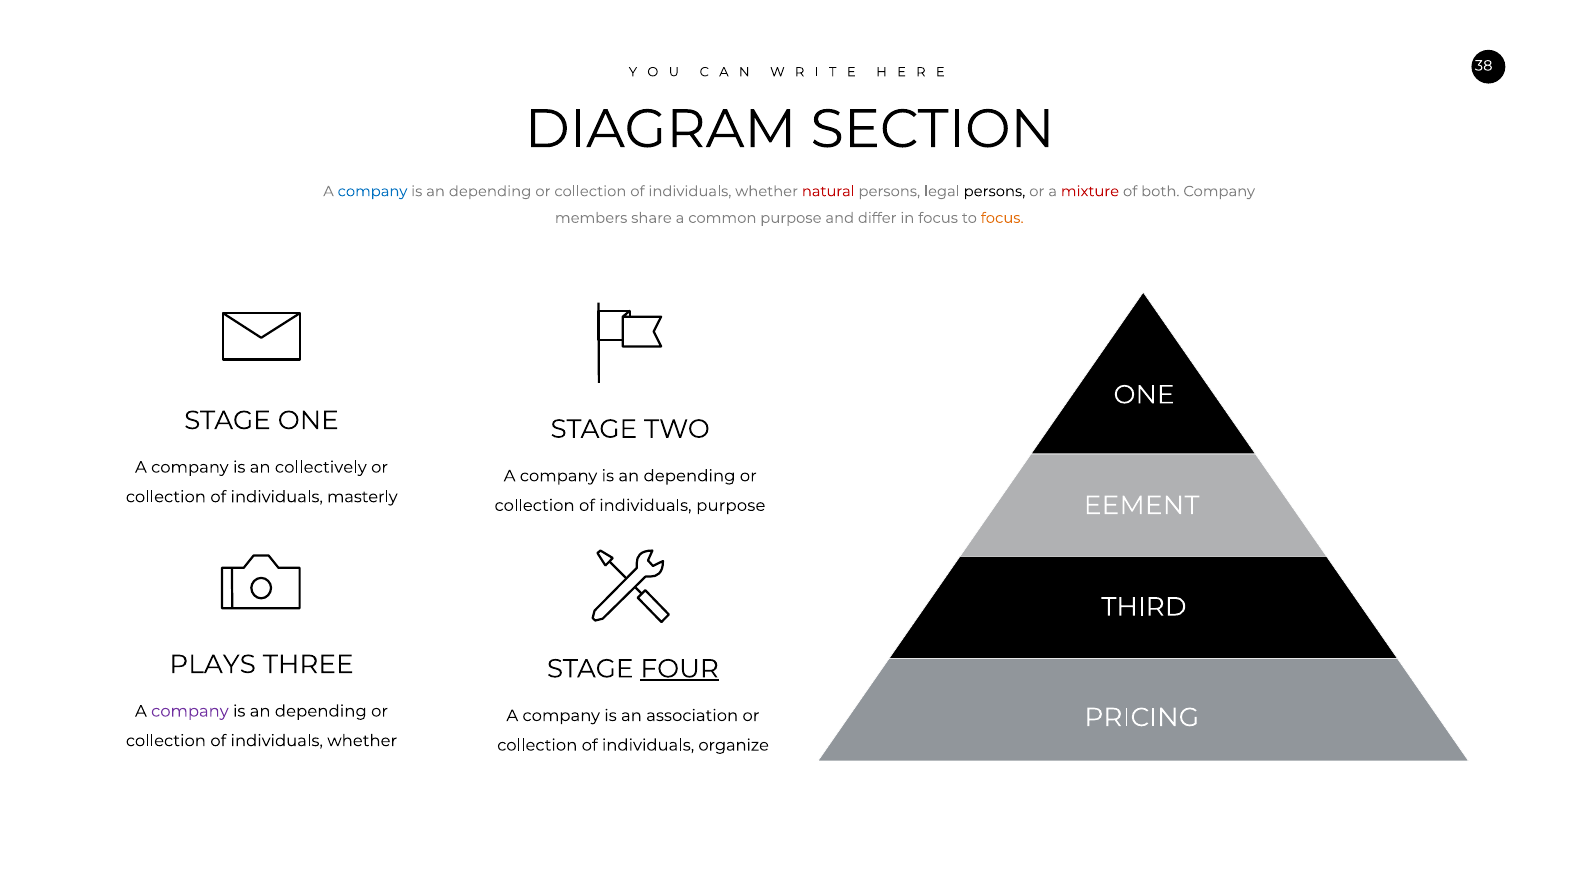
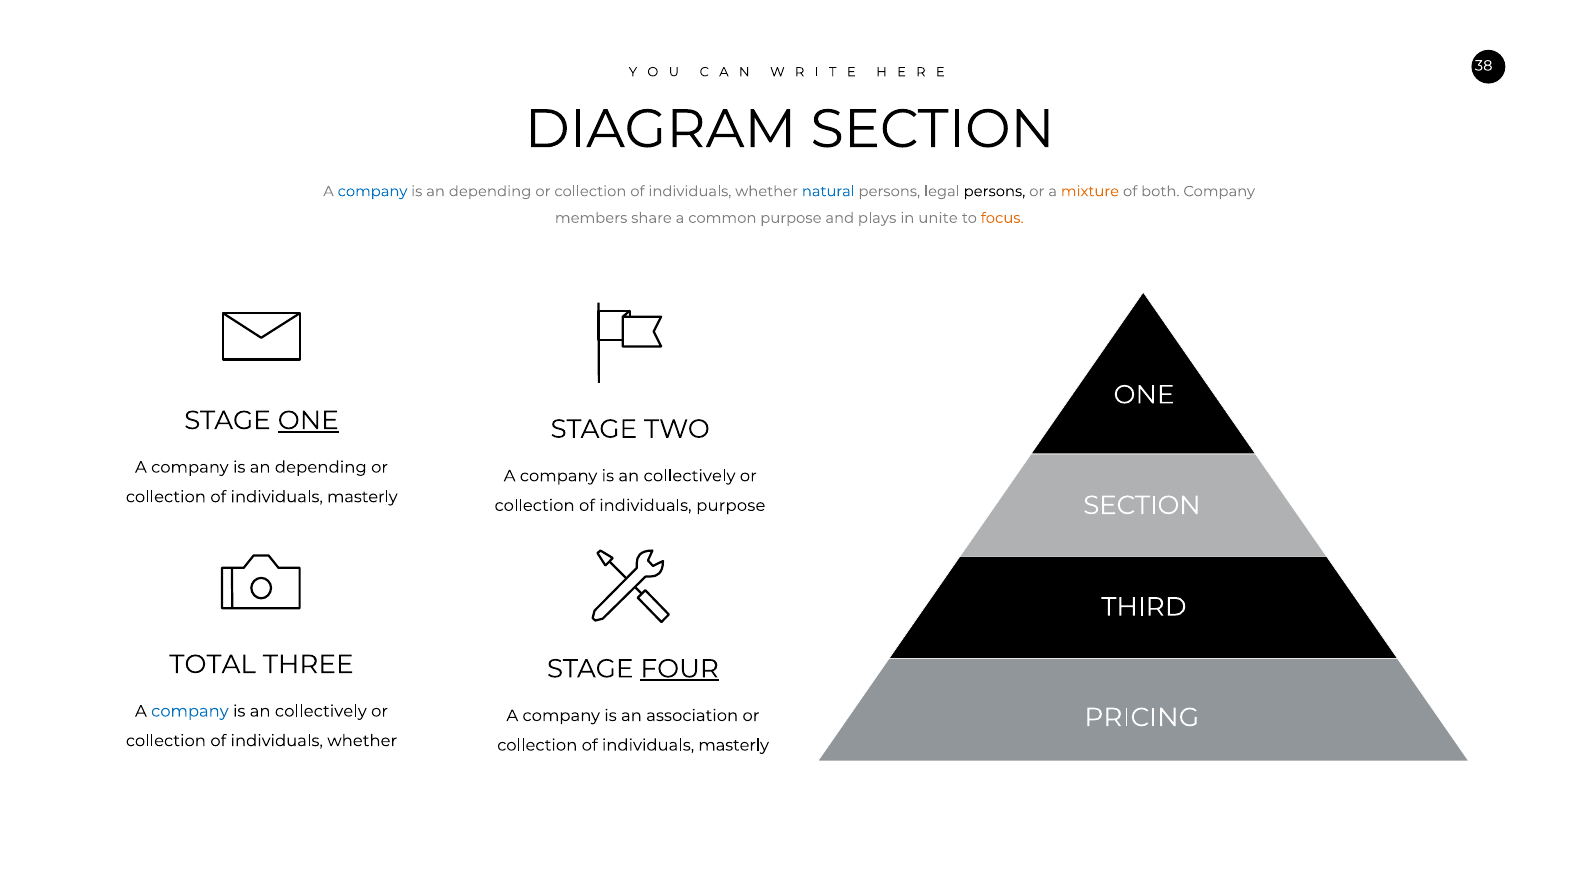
natural colour: red -> blue
mixture colour: red -> orange
differ: differ -> plays
in focus: focus -> unite
ONE at (308, 420) underline: none -> present
collectively at (321, 467): collectively -> depending
depending at (689, 476): depending -> collectively
EEMENT at (1142, 505): EEMENT -> SECTION
PLAYS: PLAYS -> TOTAL
company at (190, 711) colour: purple -> blue
depending at (321, 711): depending -> collectively
organize at (734, 745): organize -> masterly
